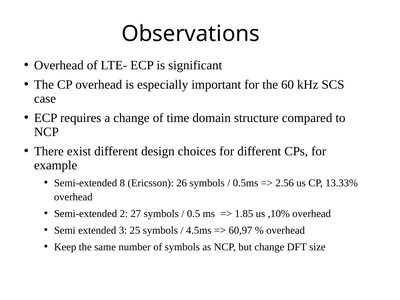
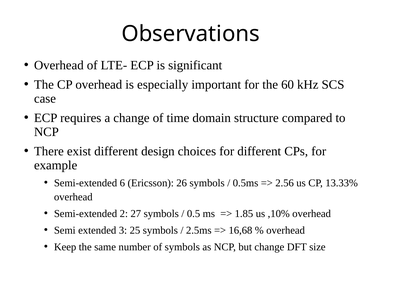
8: 8 -> 6
4.5ms: 4.5ms -> 2.5ms
60,97: 60,97 -> 16,68
